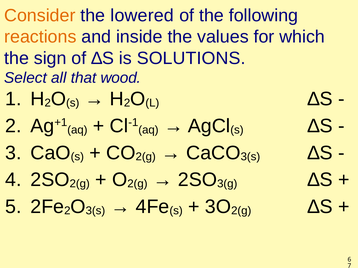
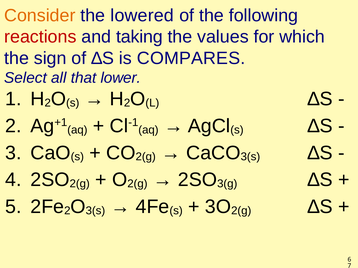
reactions colour: orange -> red
inside: inside -> taking
SOLUTIONS: SOLUTIONS -> COMPARES
wood: wood -> lower
